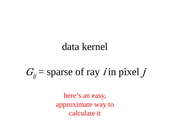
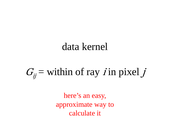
sparse: sparse -> within
